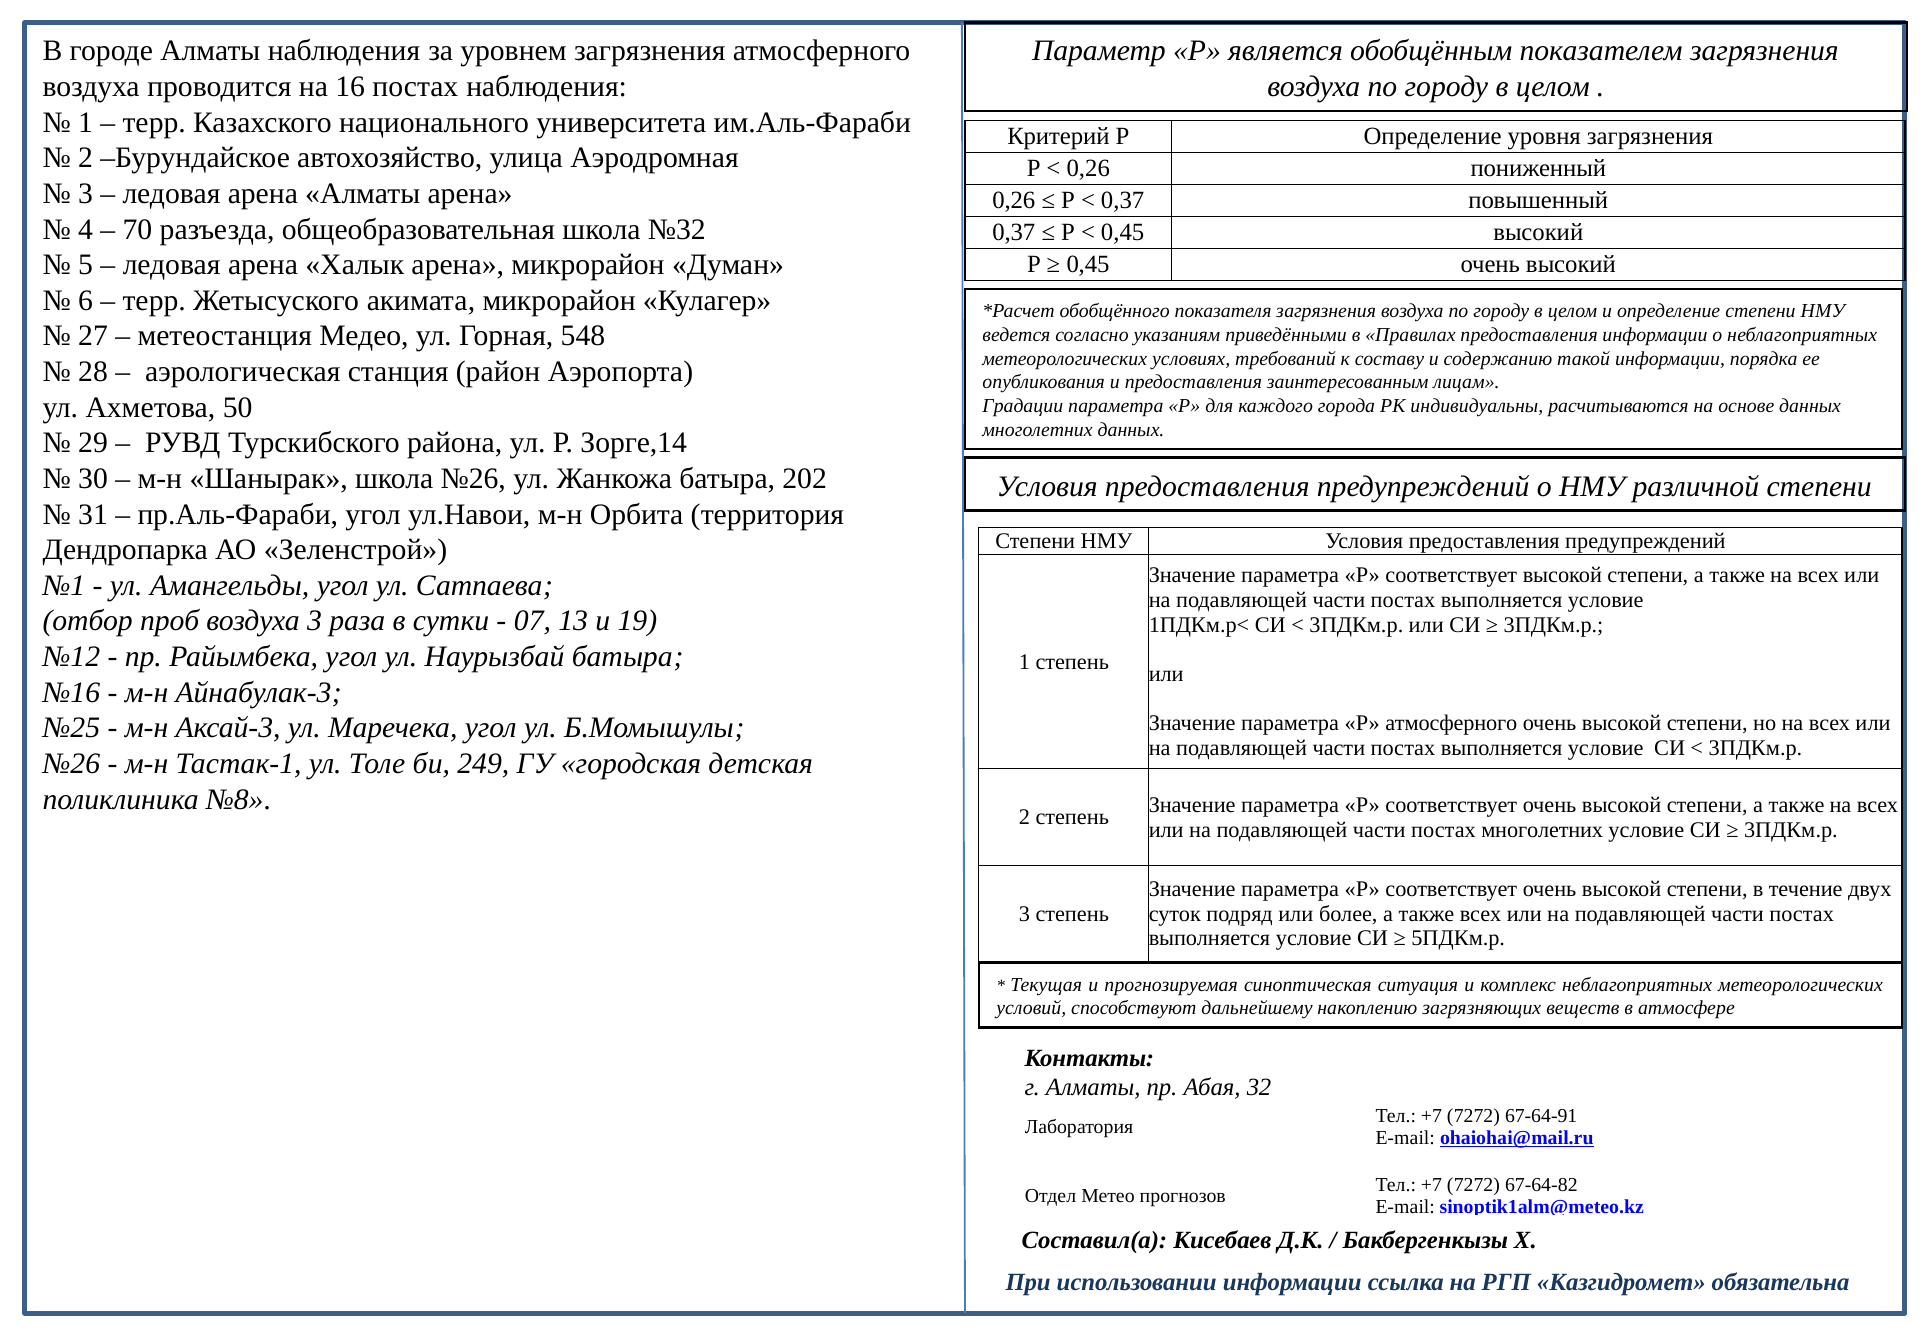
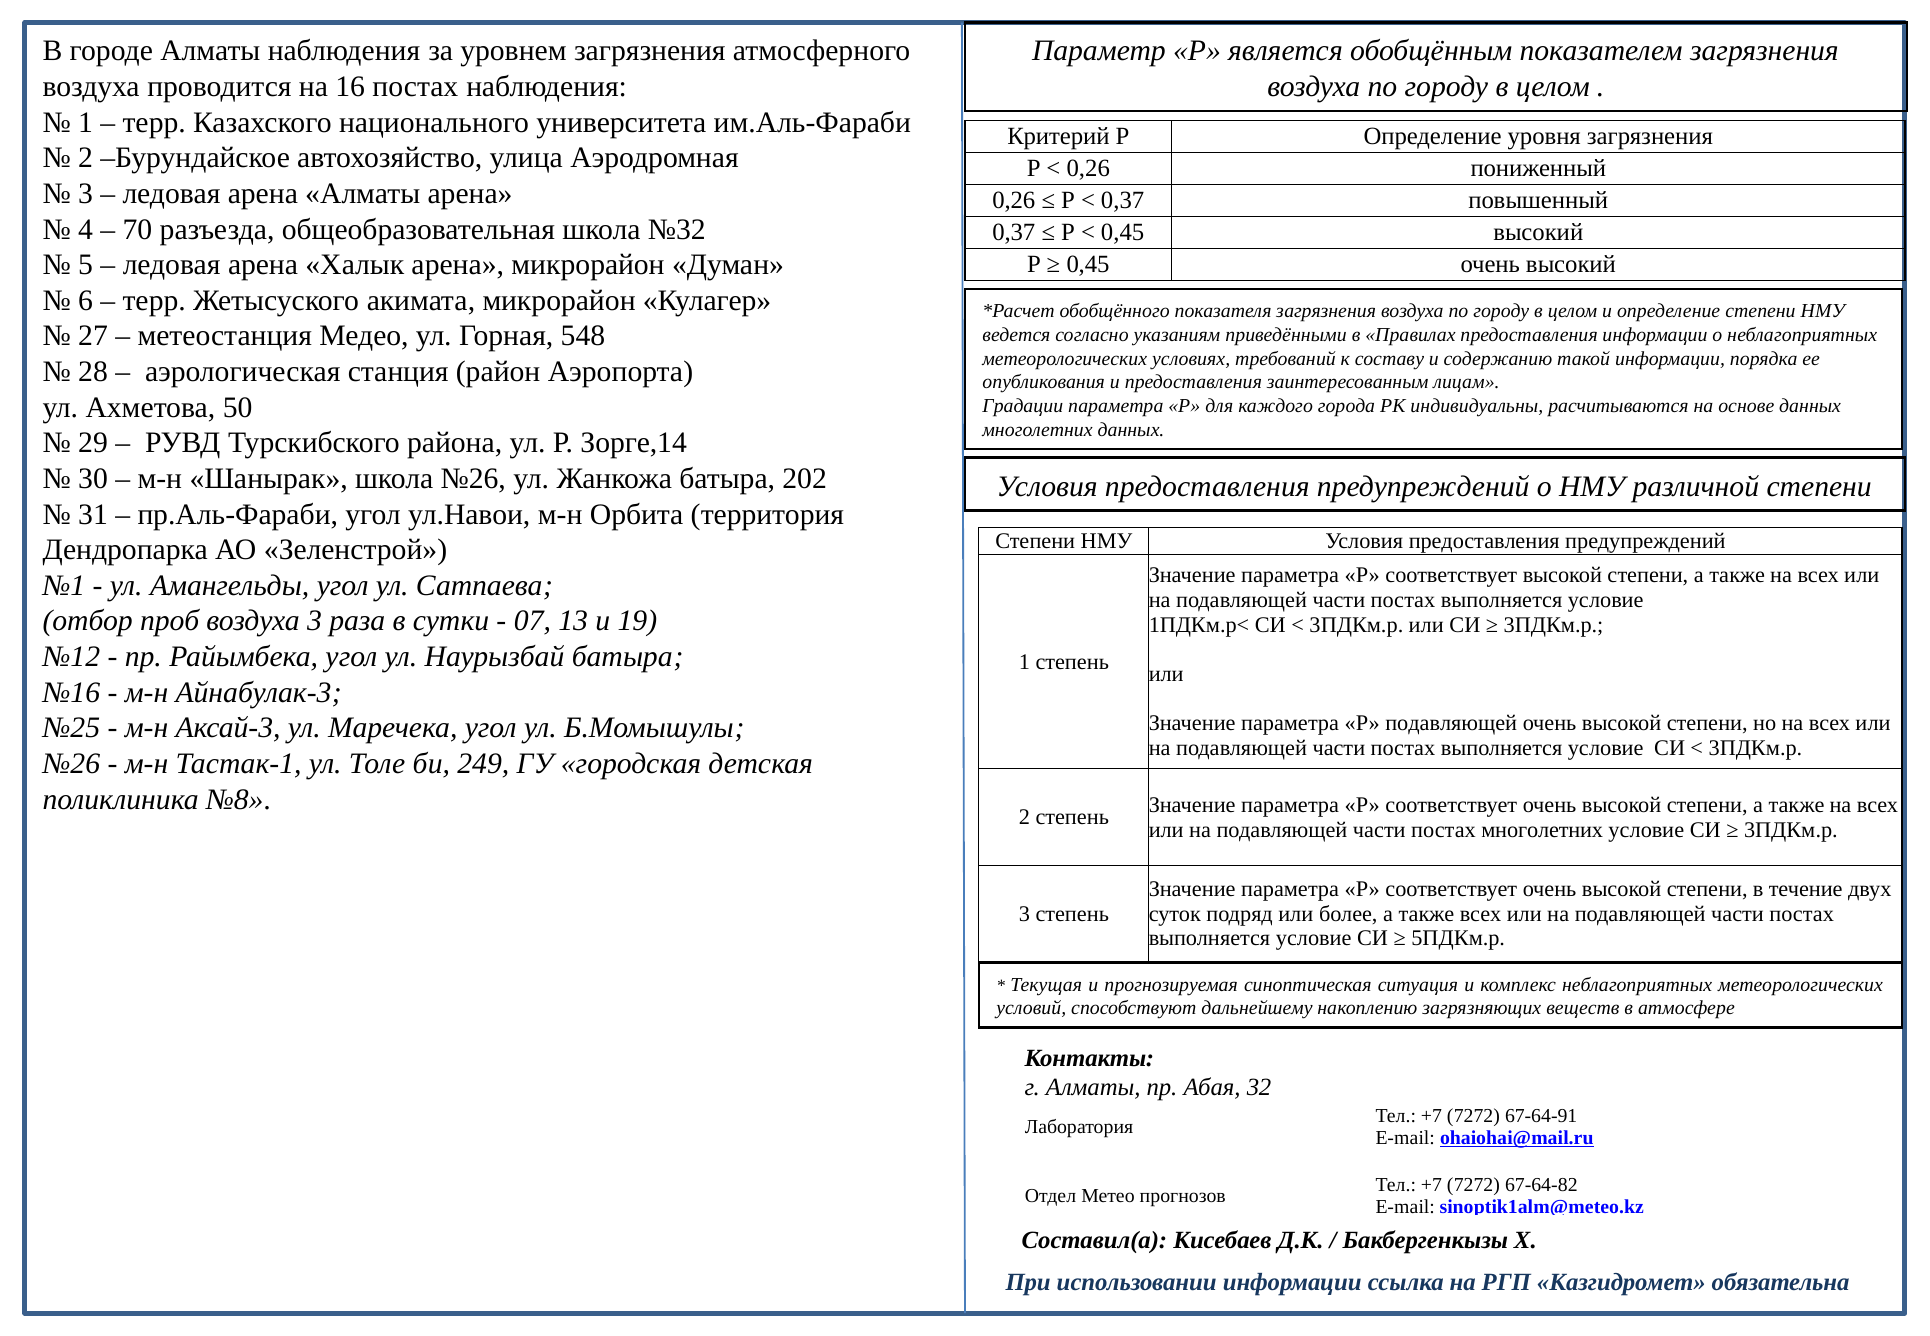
Р атмосферного: атмосферного -> подавляющей
